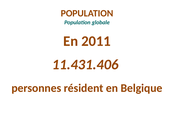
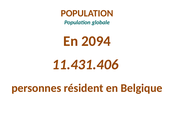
2011: 2011 -> 2094
